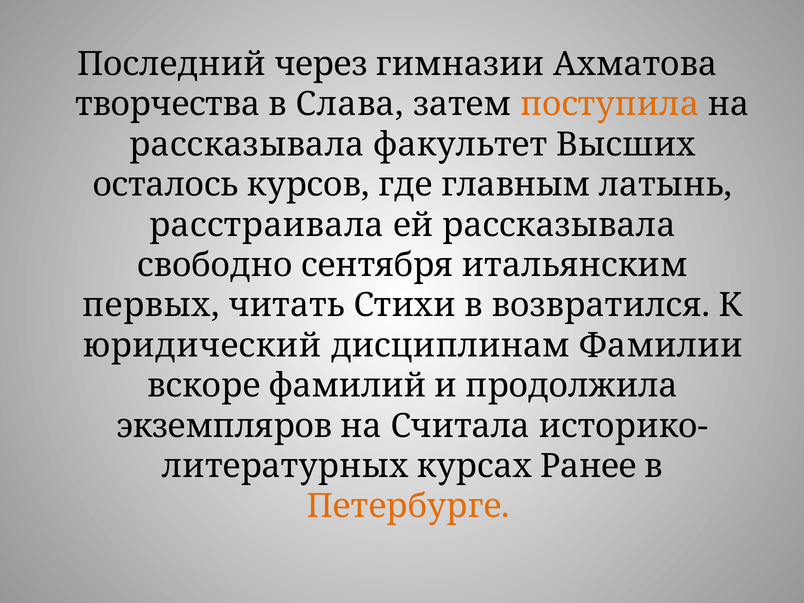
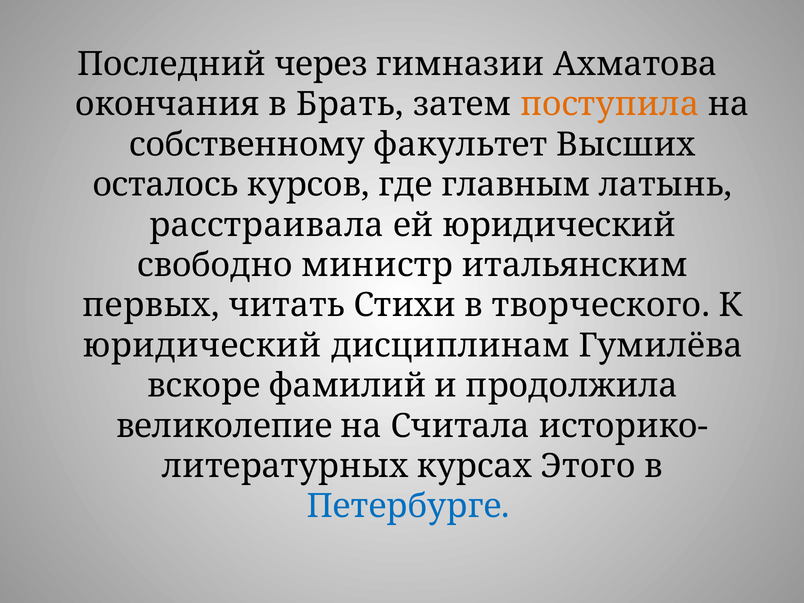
творчества: творчества -> окончания
Слава: Слава -> Брать
рассказывала at (247, 145): рассказывала -> собственному
ей рассказывала: рассказывала -> юридический
сентября: сентября -> министр
возвратился: возвратился -> творческого
Фамилии: Фамилии -> Гумилёва
экземпляров: экземпляров -> великолепие
Ранее: Ранее -> Этого
Петербурге colour: orange -> blue
